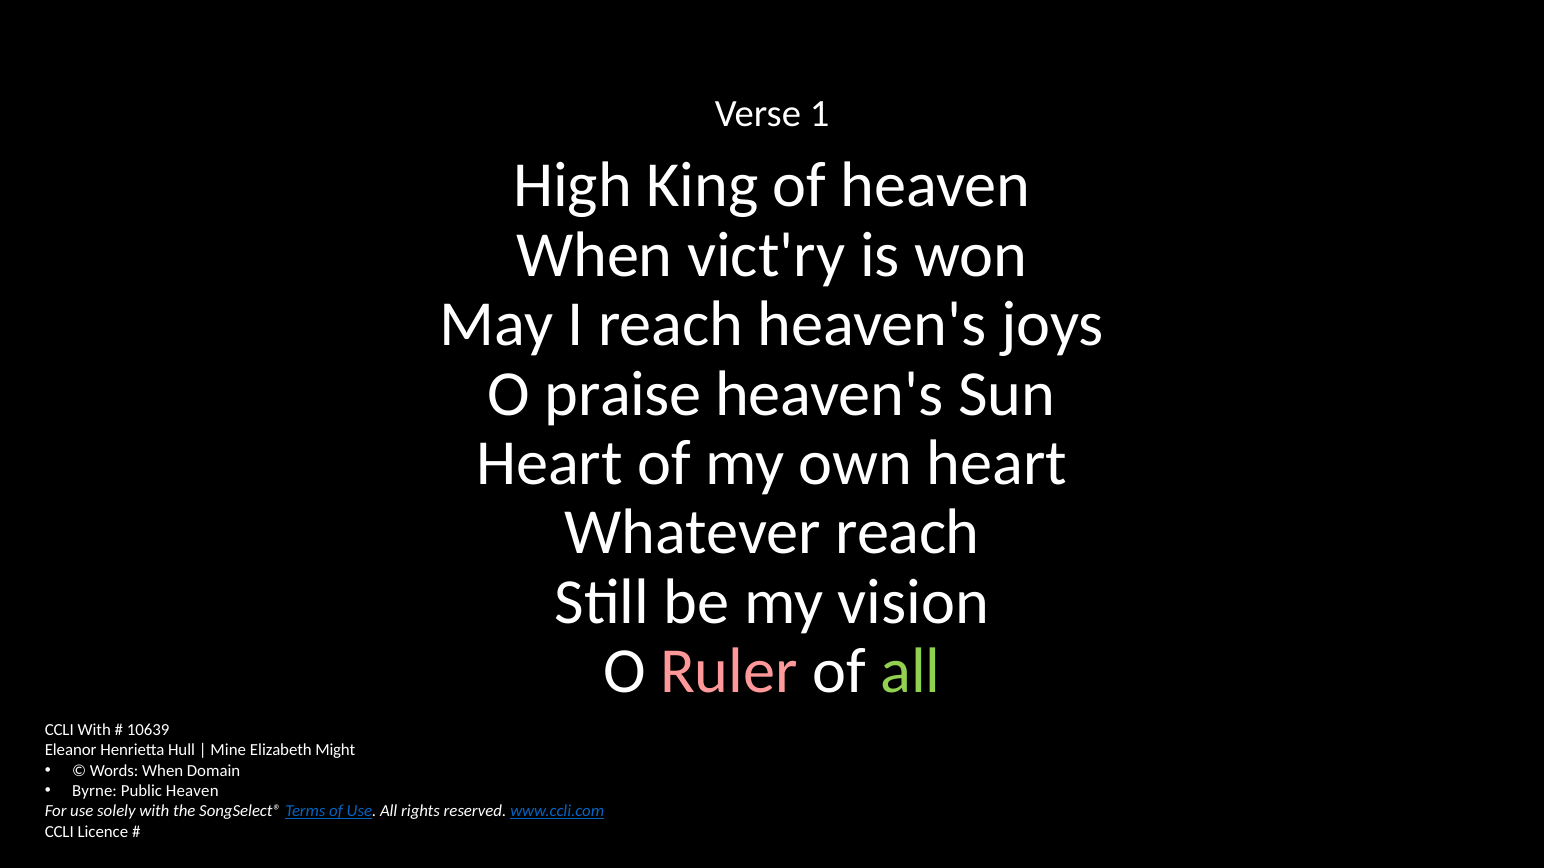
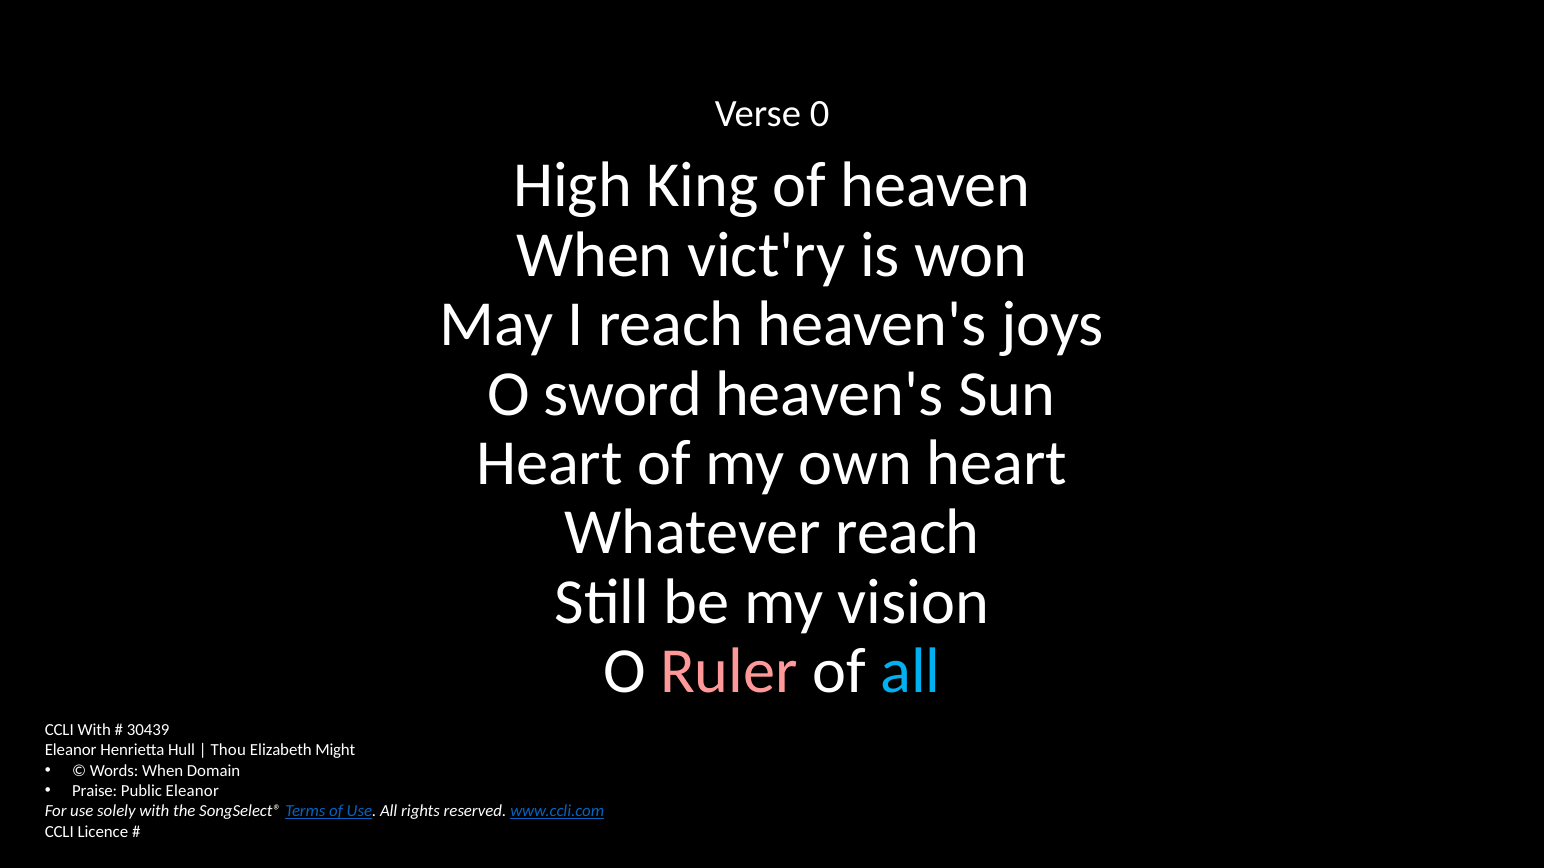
1: 1 -> 0
praise: praise -> sword
all at (910, 672) colour: light green -> light blue
10639: 10639 -> 30439
Mine: Mine -> Thou
Byrne: Byrne -> Praise
Public Heaven: Heaven -> Eleanor
